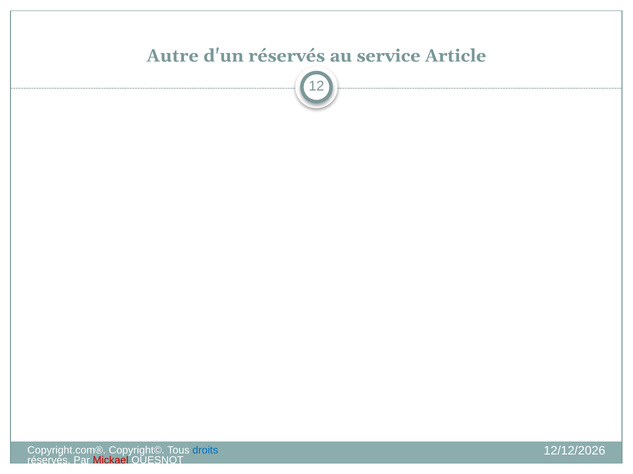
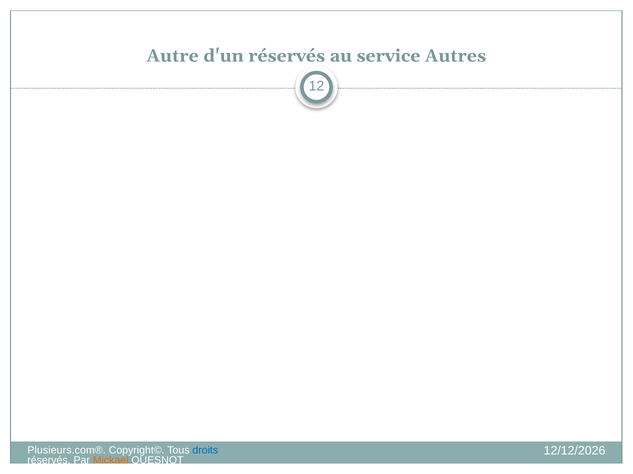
Article: Article -> Autres
Copyright.com®: Copyright.com® -> Plusieurs.com®
Mickael colour: red -> orange
